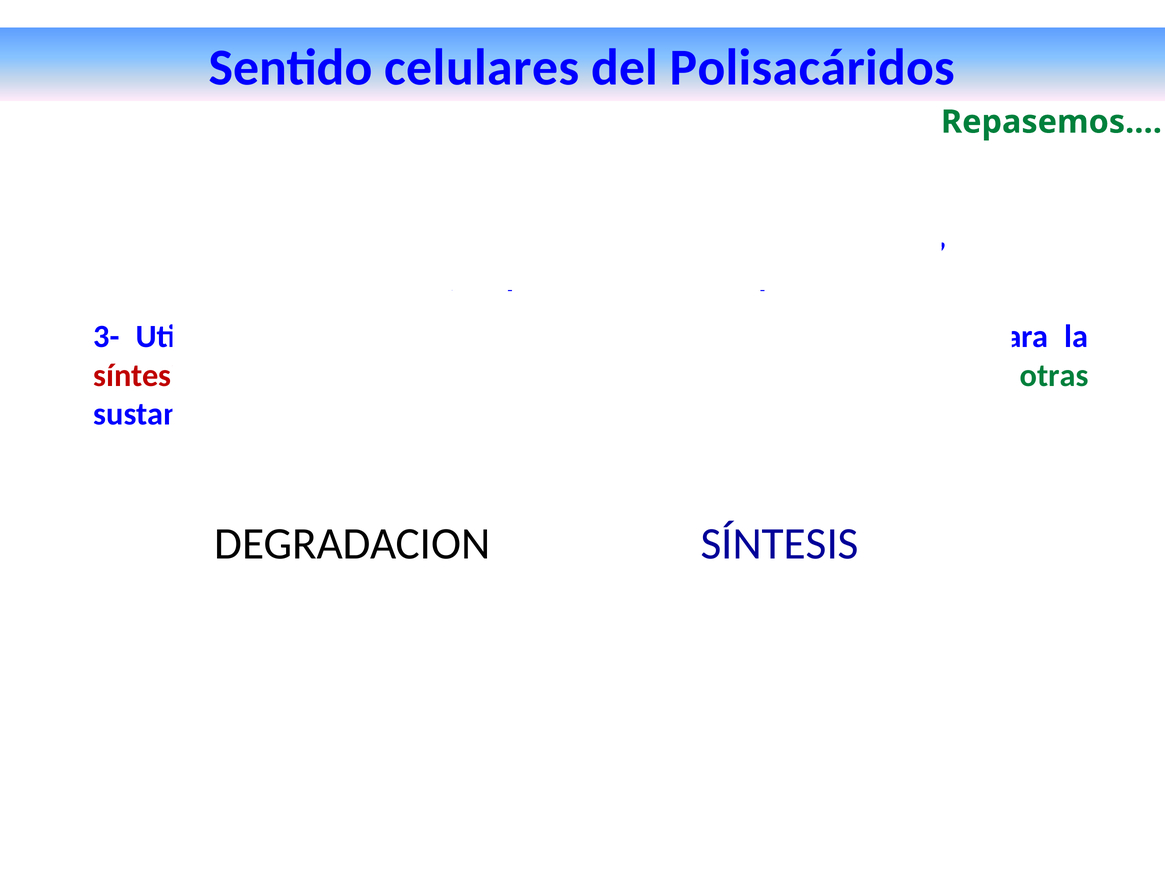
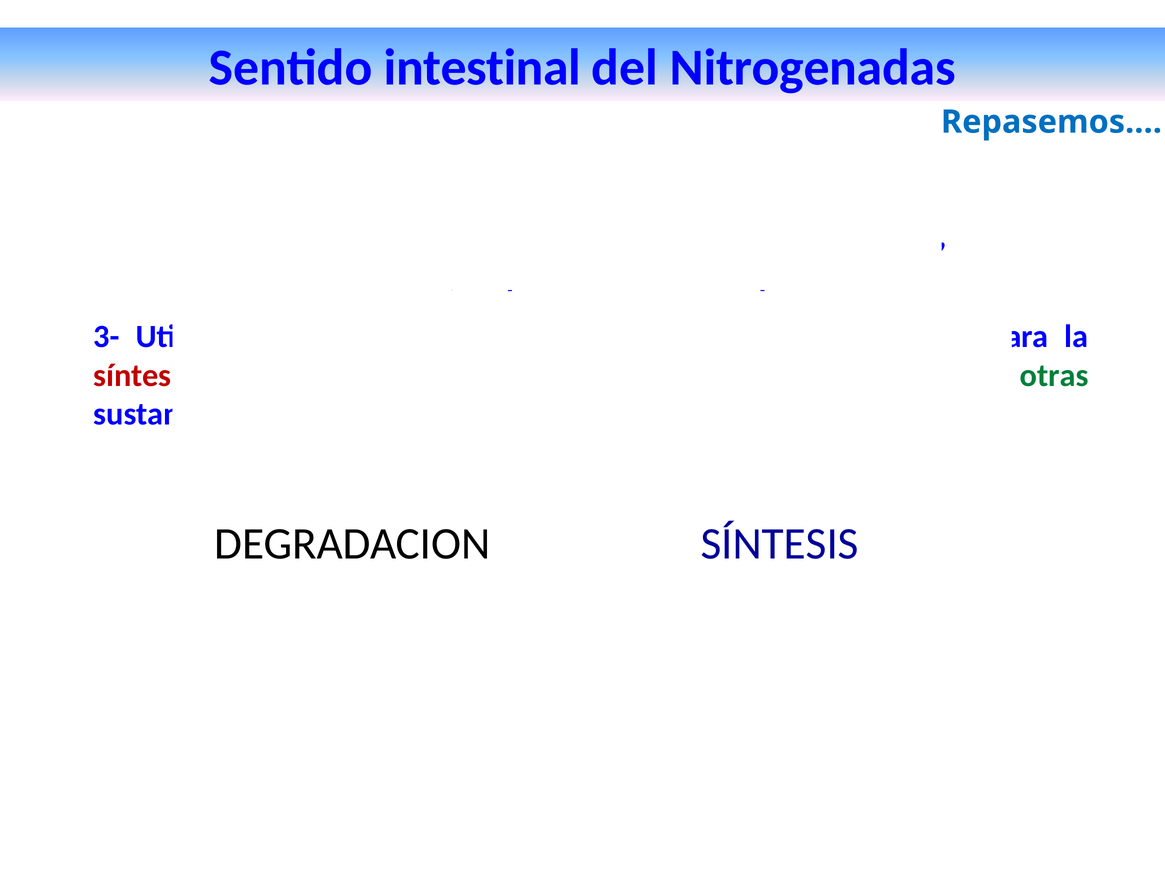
celulares: celulares -> intestinal
Polisacáridos: Polisacáridos -> Nitrogenadas
Repasemos… colour: green -> blue
